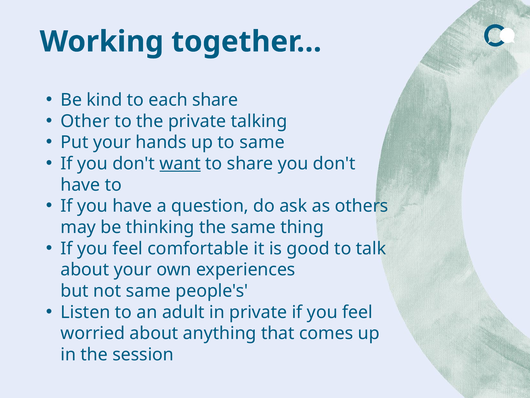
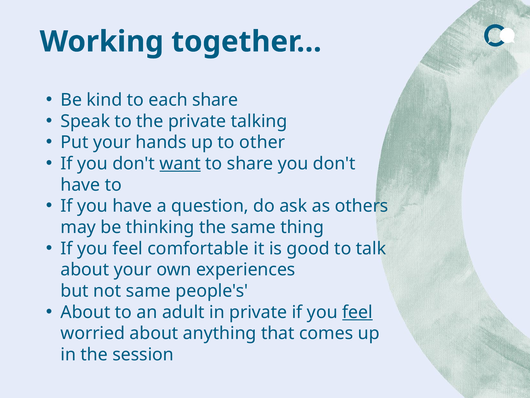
Other: Other -> Speak
to same: same -> other
Listen at (85, 312): Listen -> About
feel at (357, 312) underline: none -> present
